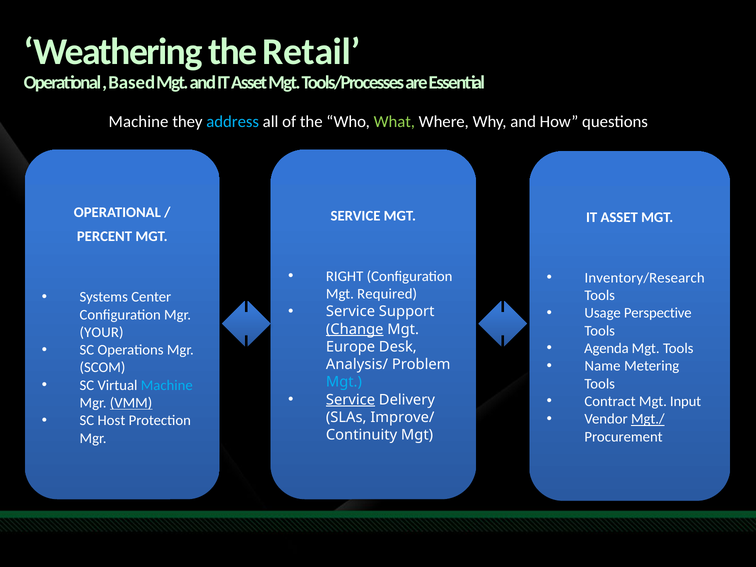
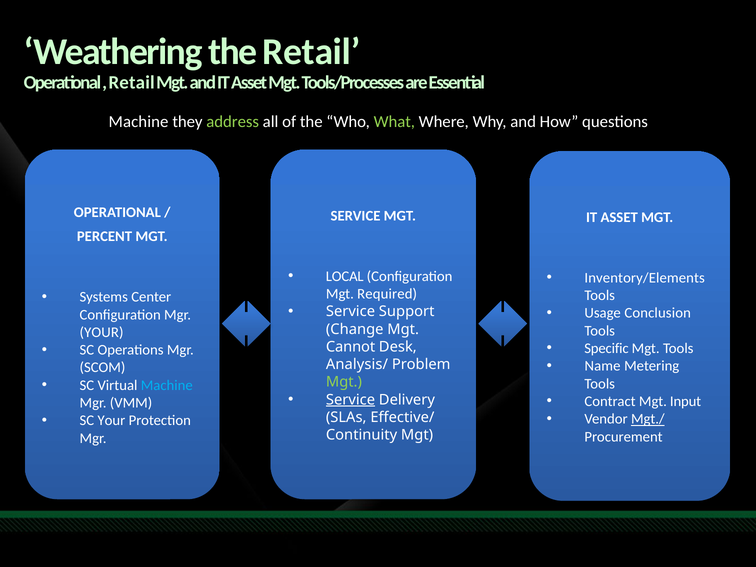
Based at (132, 82): Based -> Retail
address colour: light blue -> light green
RIGHT: RIGHT -> LOCAL
Inventory/Research: Inventory/Research -> Inventory/Elements
Perspective: Perspective -> Conclusion
Change underline: present -> none
Agenda: Agenda -> Specific
Europe: Europe -> Cannot
Mgt at (344, 382) colour: light blue -> light green
VMM underline: present -> none
SC Host: Host -> Your
Improve/: Improve/ -> Effective/
